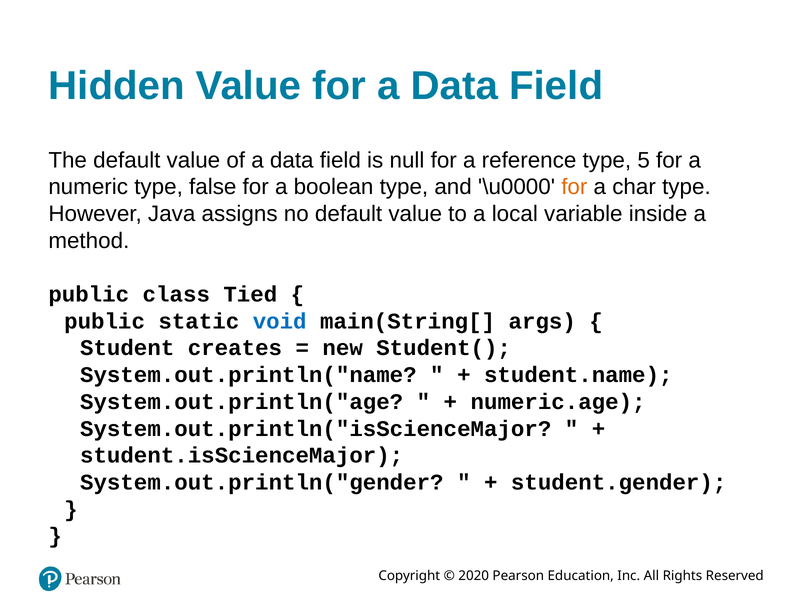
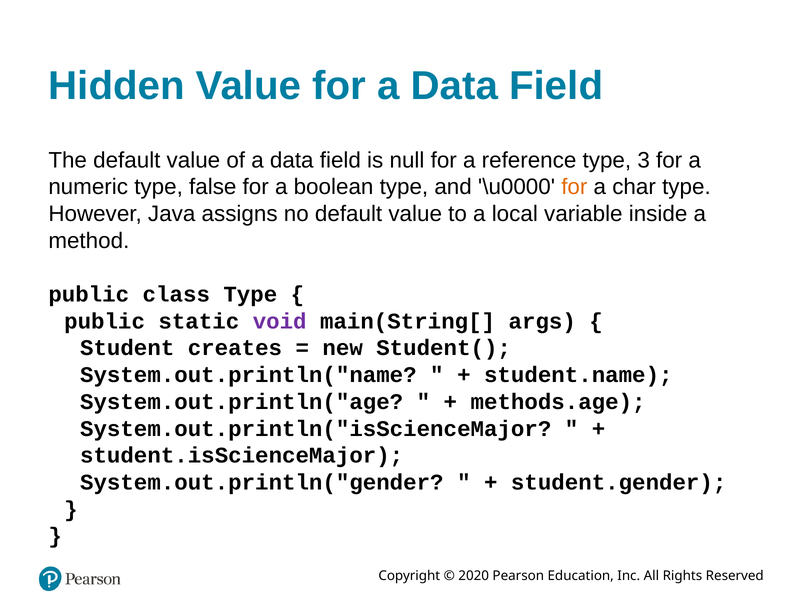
5: 5 -> 3
class Tied: Tied -> Type
void colour: blue -> purple
numeric.age: numeric.age -> methods.age
